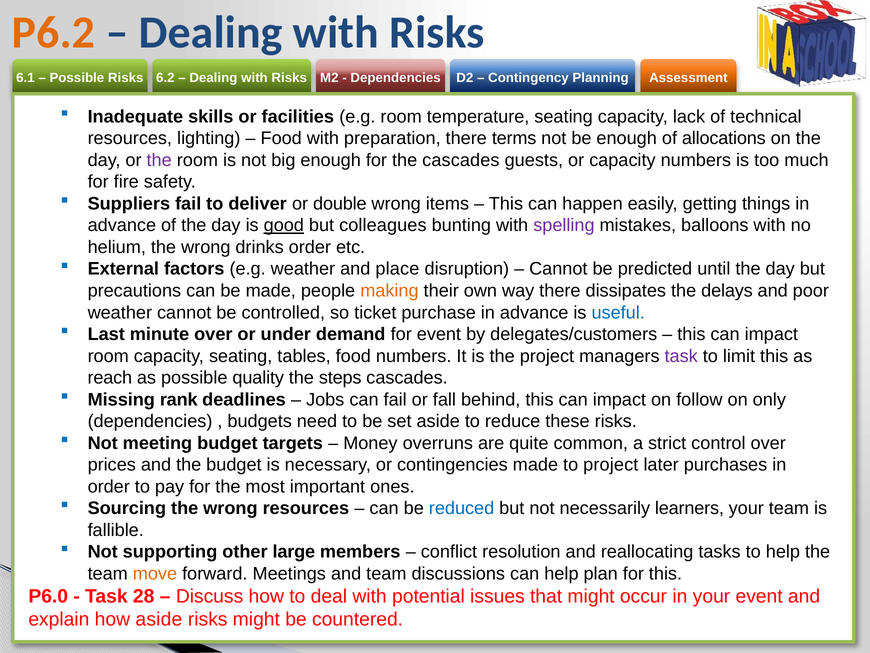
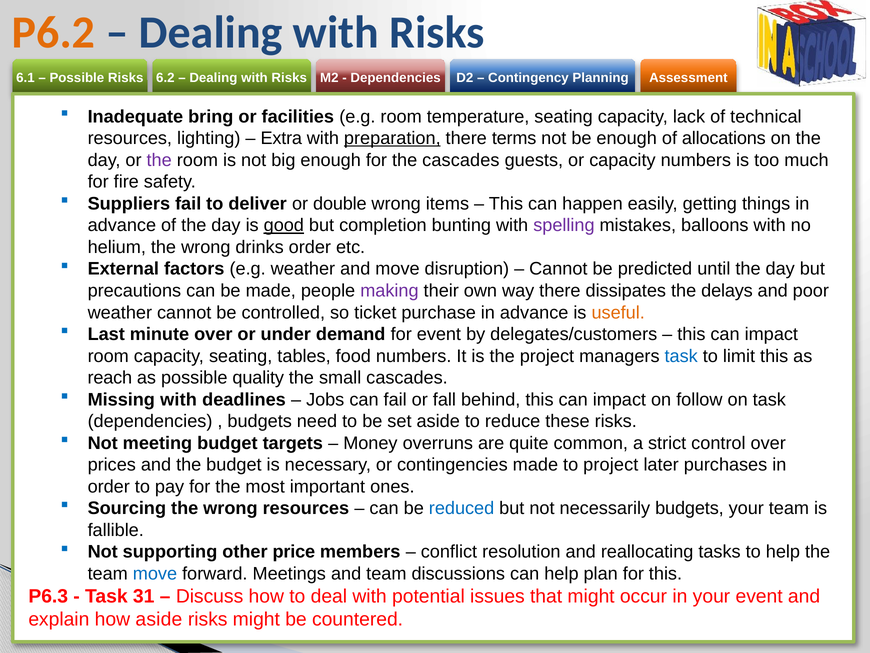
skills: skills -> bring
Food at (281, 138): Food -> Extra
preparation underline: none -> present
colleagues: colleagues -> completion
and place: place -> move
making colour: orange -> purple
useful colour: blue -> orange
task at (681, 356) colour: purple -> blue
steps: steps -> small
Missing rank: rank -> with
on only: only -> task
necessarily learners: learners -> budgets
large: large -> price
move at (155, 573) colour: orange -> blue
P6.0: P6.0 -> P6.3
28: 28 -> 31
